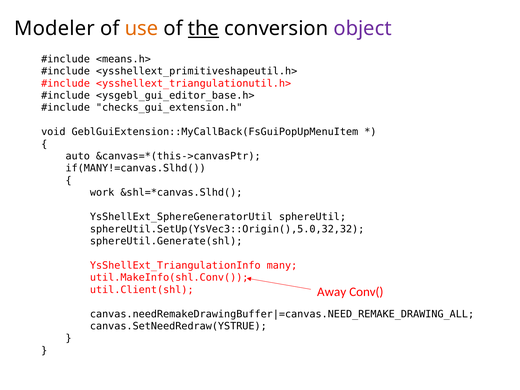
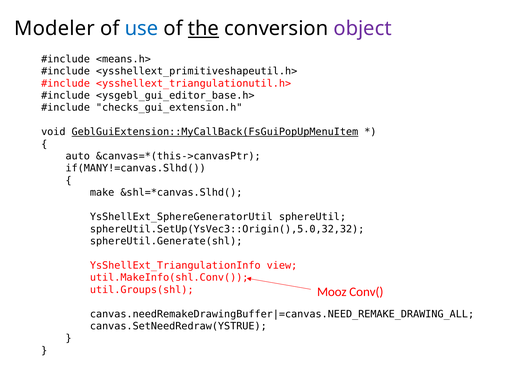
use colour: orange -> blue
GeblGuiExtension::MyCallBack(FsGuiPopUpMenuItem underline: none -> present
work: work -> make
many: many -> view
util.Client(shl: util.Client(shl -> util.Groups(shl
Away: Away -> Mooz
